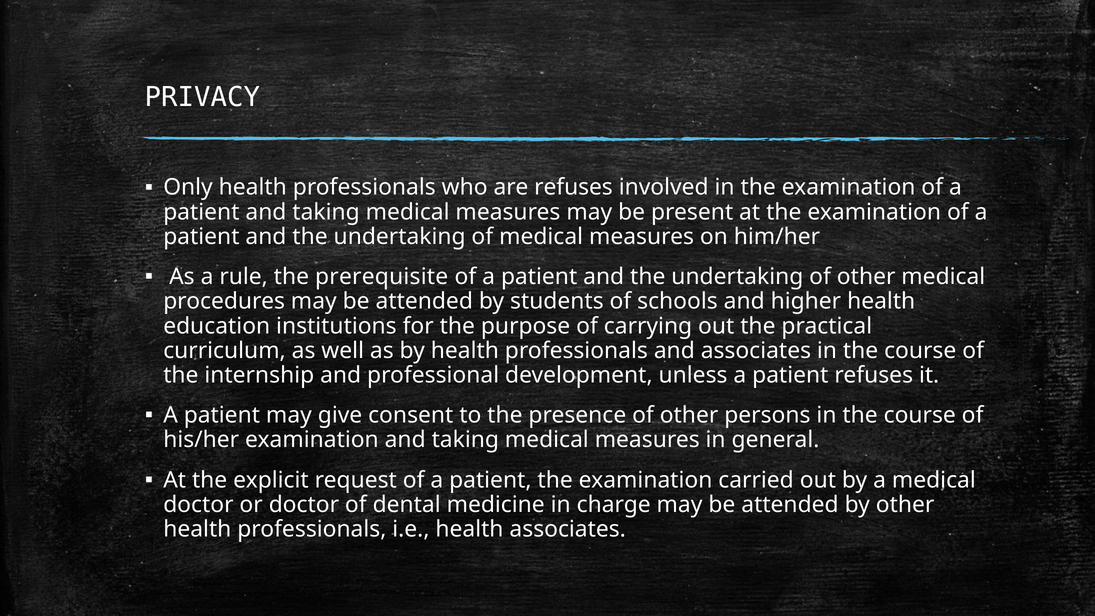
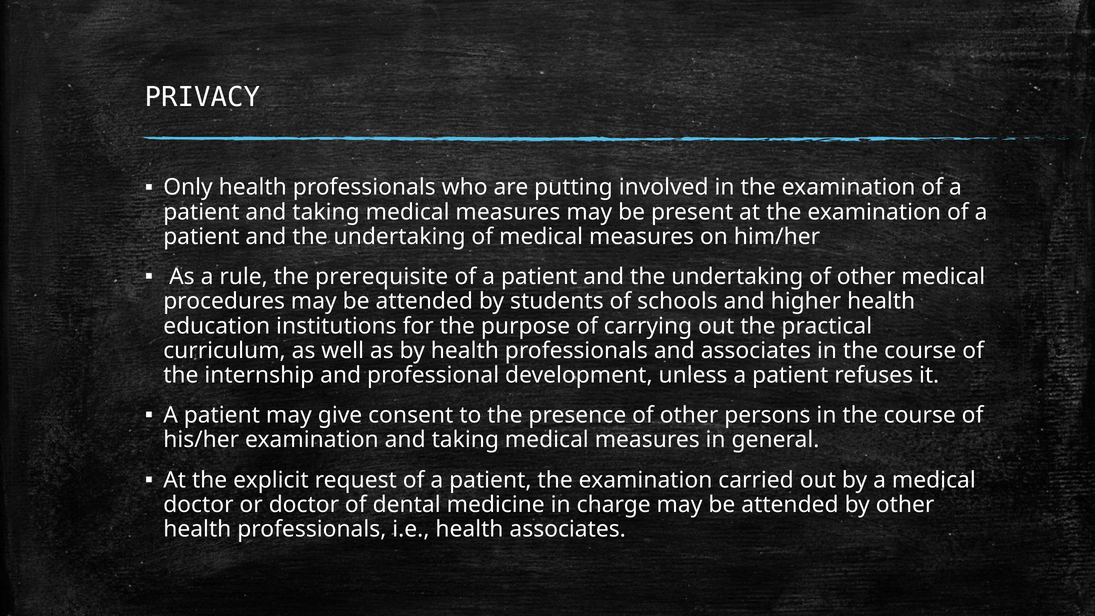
are refuses: refuses -> putting
